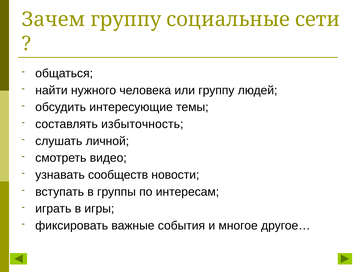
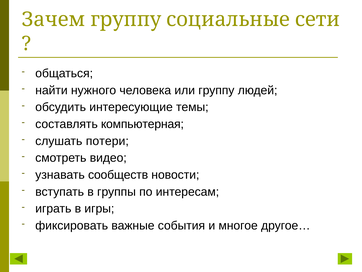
избыточность: избыточность -> компьютерная
личной: личной -> потери
